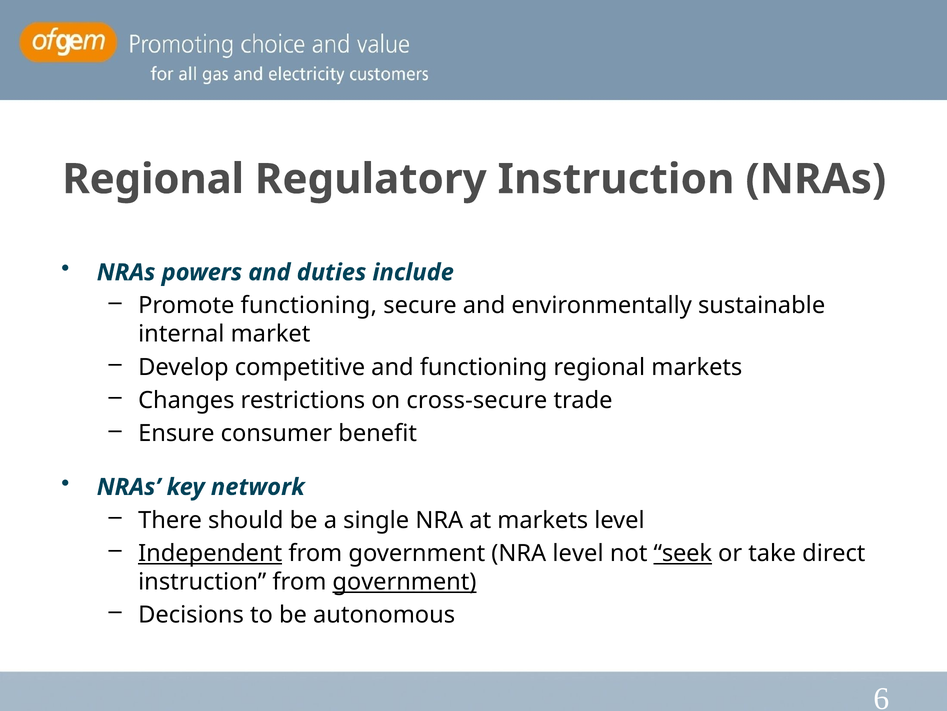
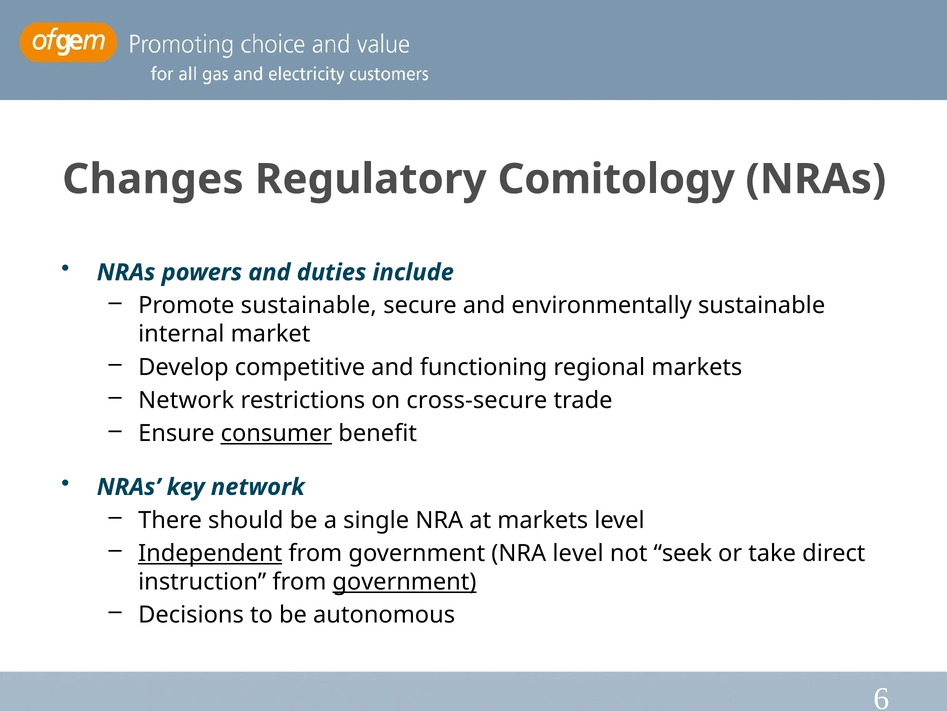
Regional at (153, 179): Regional -> Changes
Regulatory Instruction: Instruction -> Comitology
Promote functioning: functioning -> sustainable
Changes at (186, 400): Changes -> Network
consumer underline: none -> present
seek underline: present -> none
